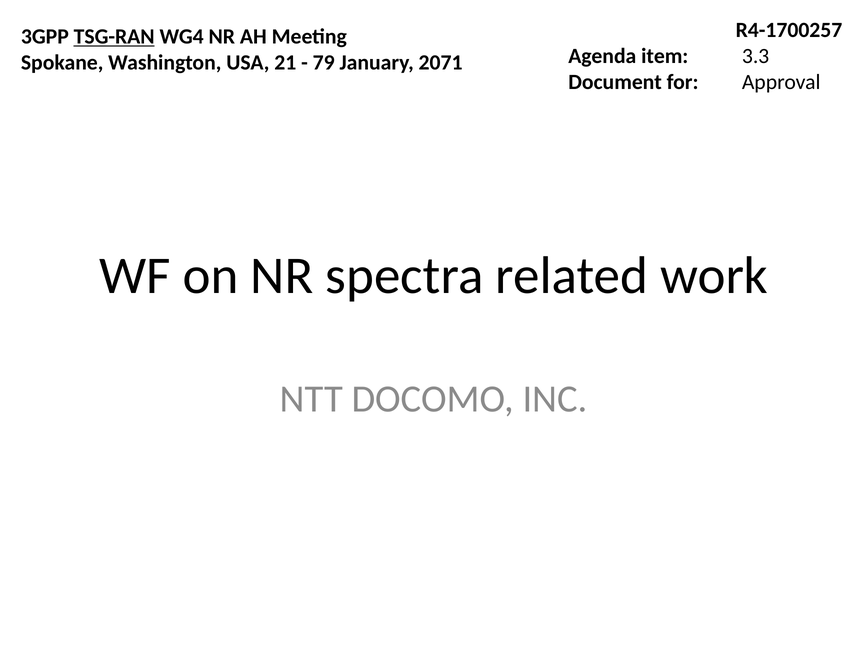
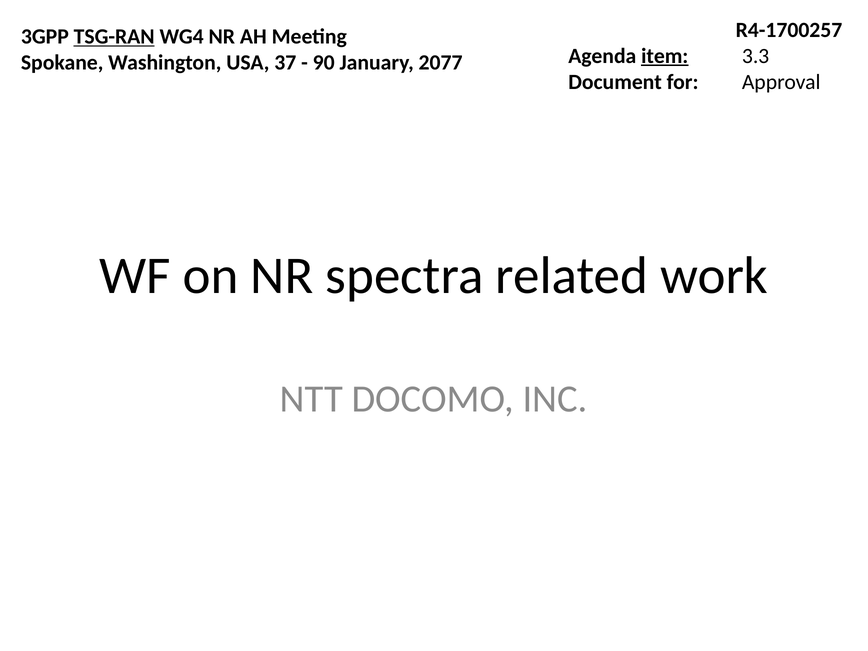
item underline: none -> present
21: 21 -> 37
79: 79 -> 90
2071: 2071 -> 2077
